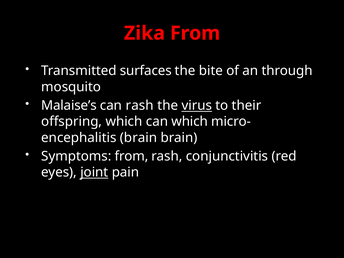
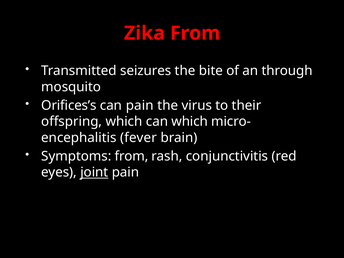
surfaces: surfaces -> seizures
Malaise’s: Malaise’s -> Orifices’s
can rash: rash -> pain
virus underline: present -> none
brain at (139, 138): brain -> fever
